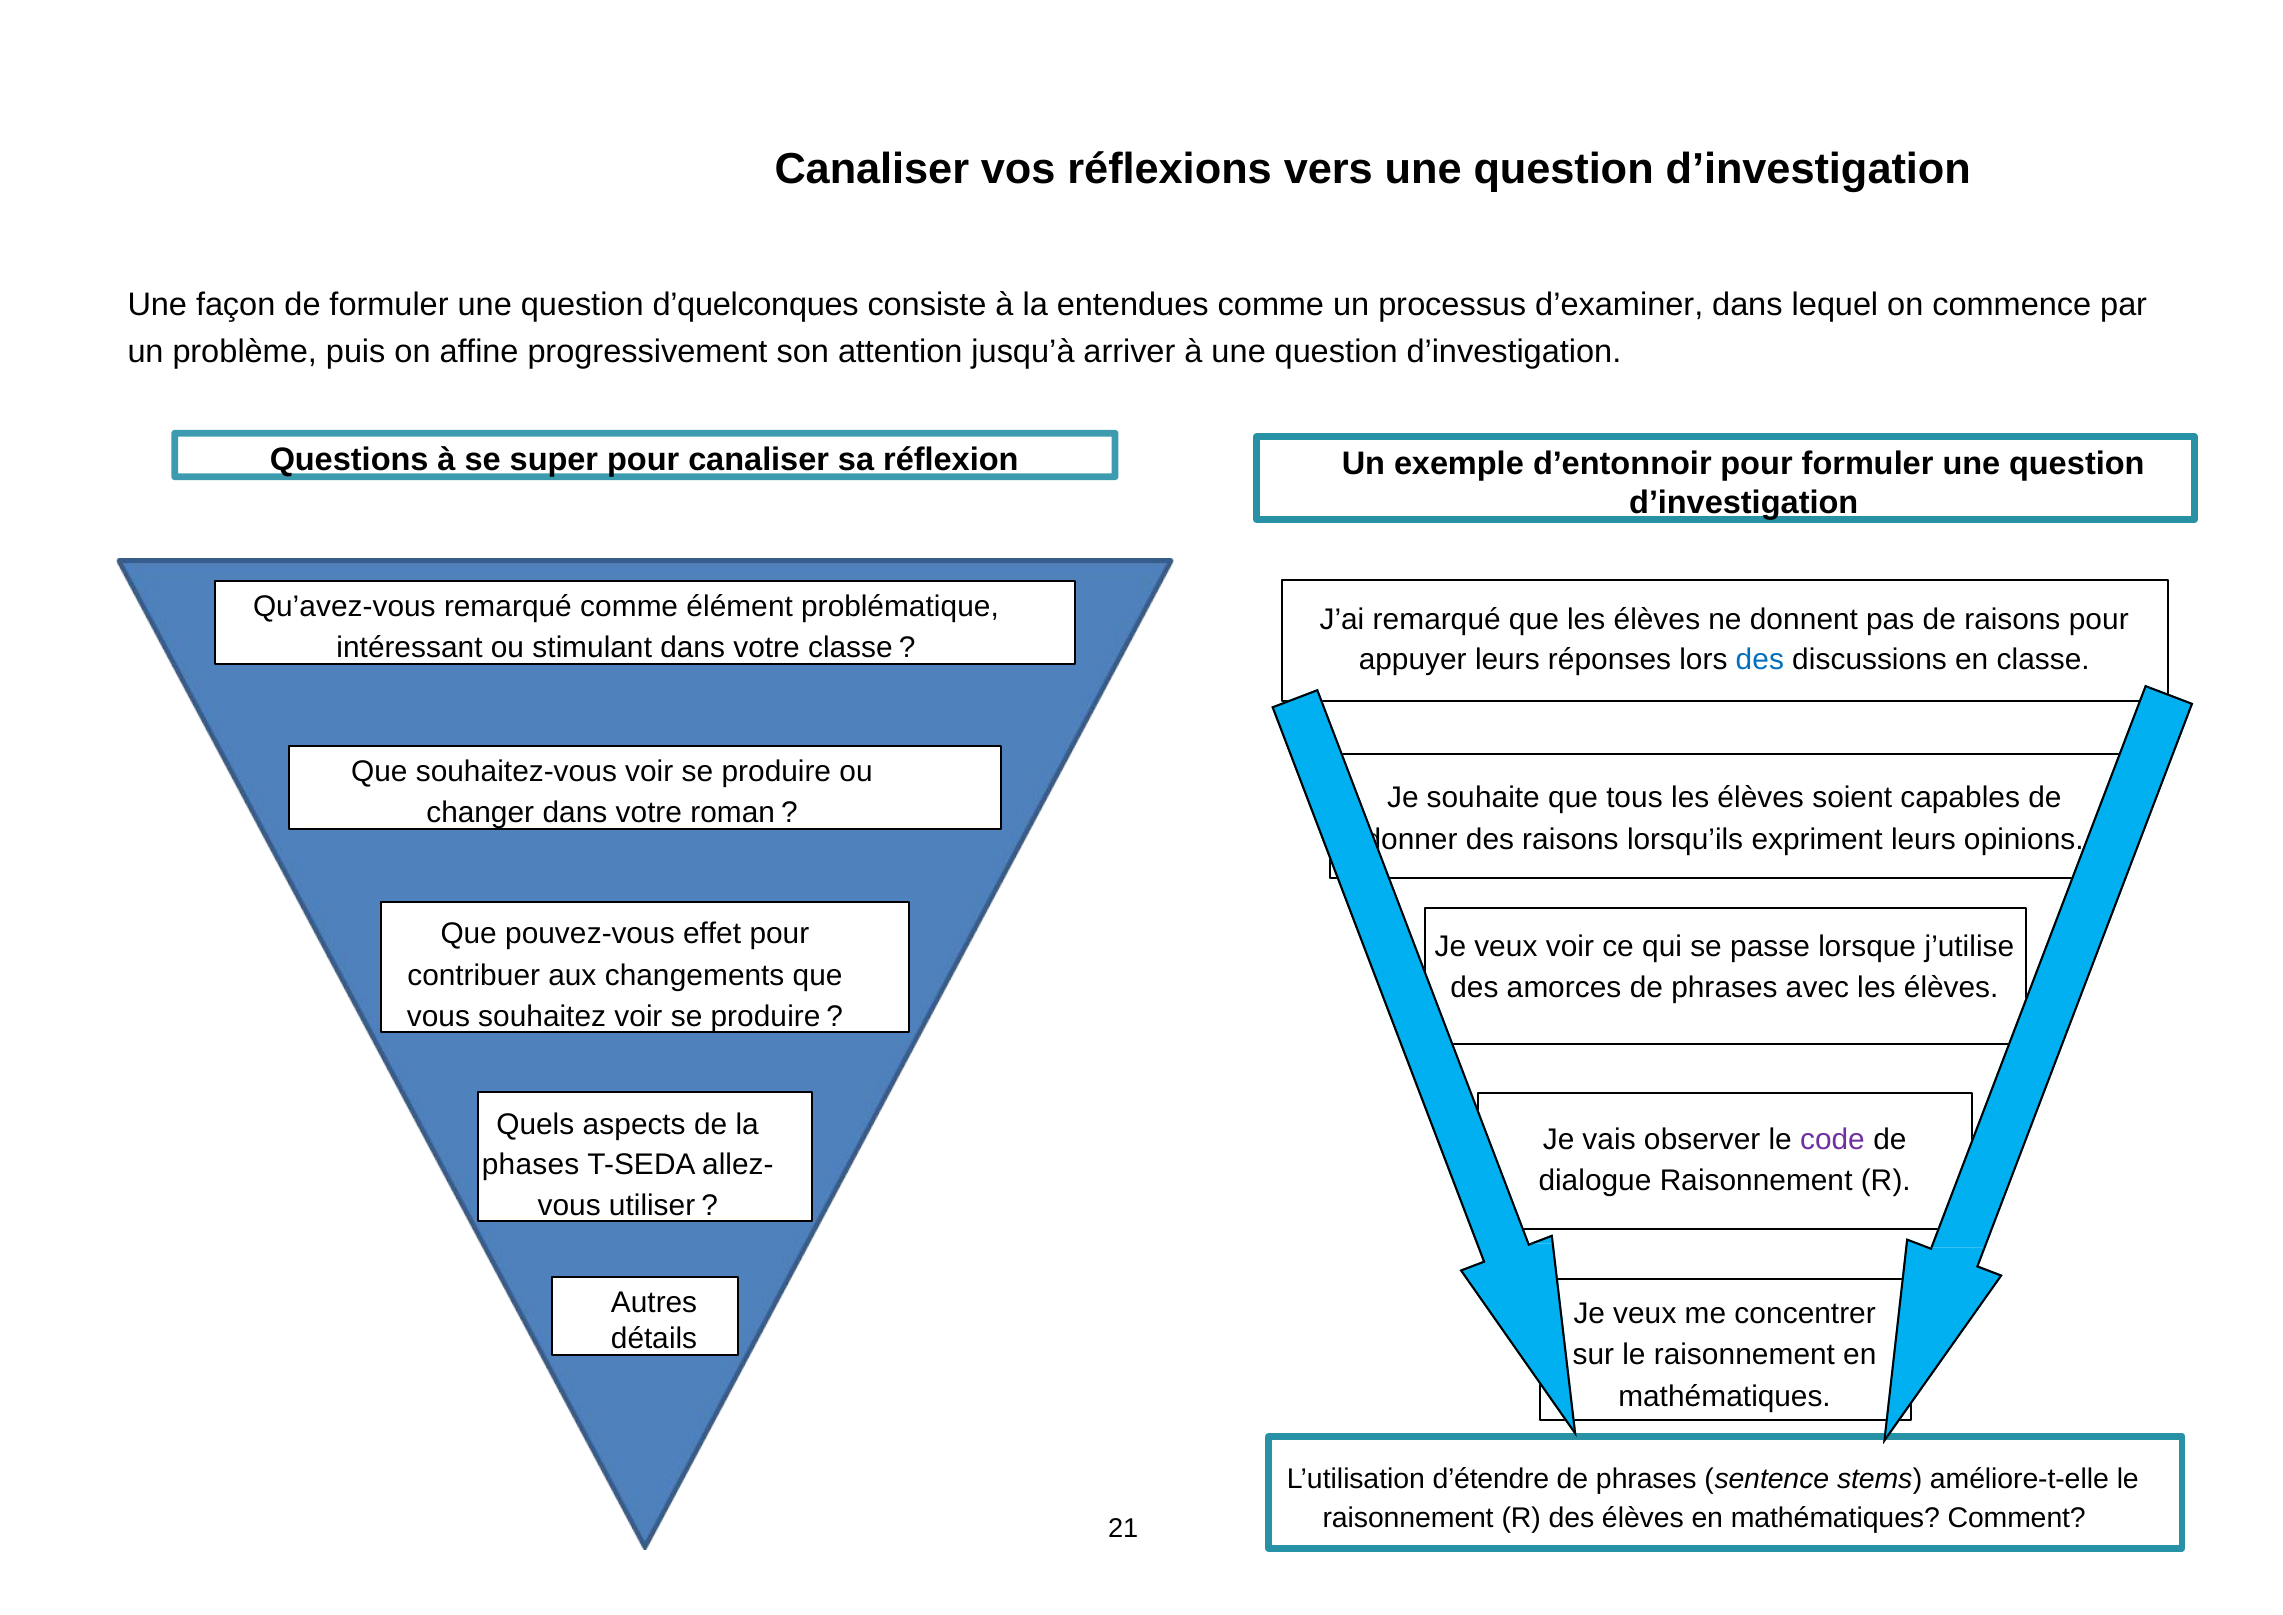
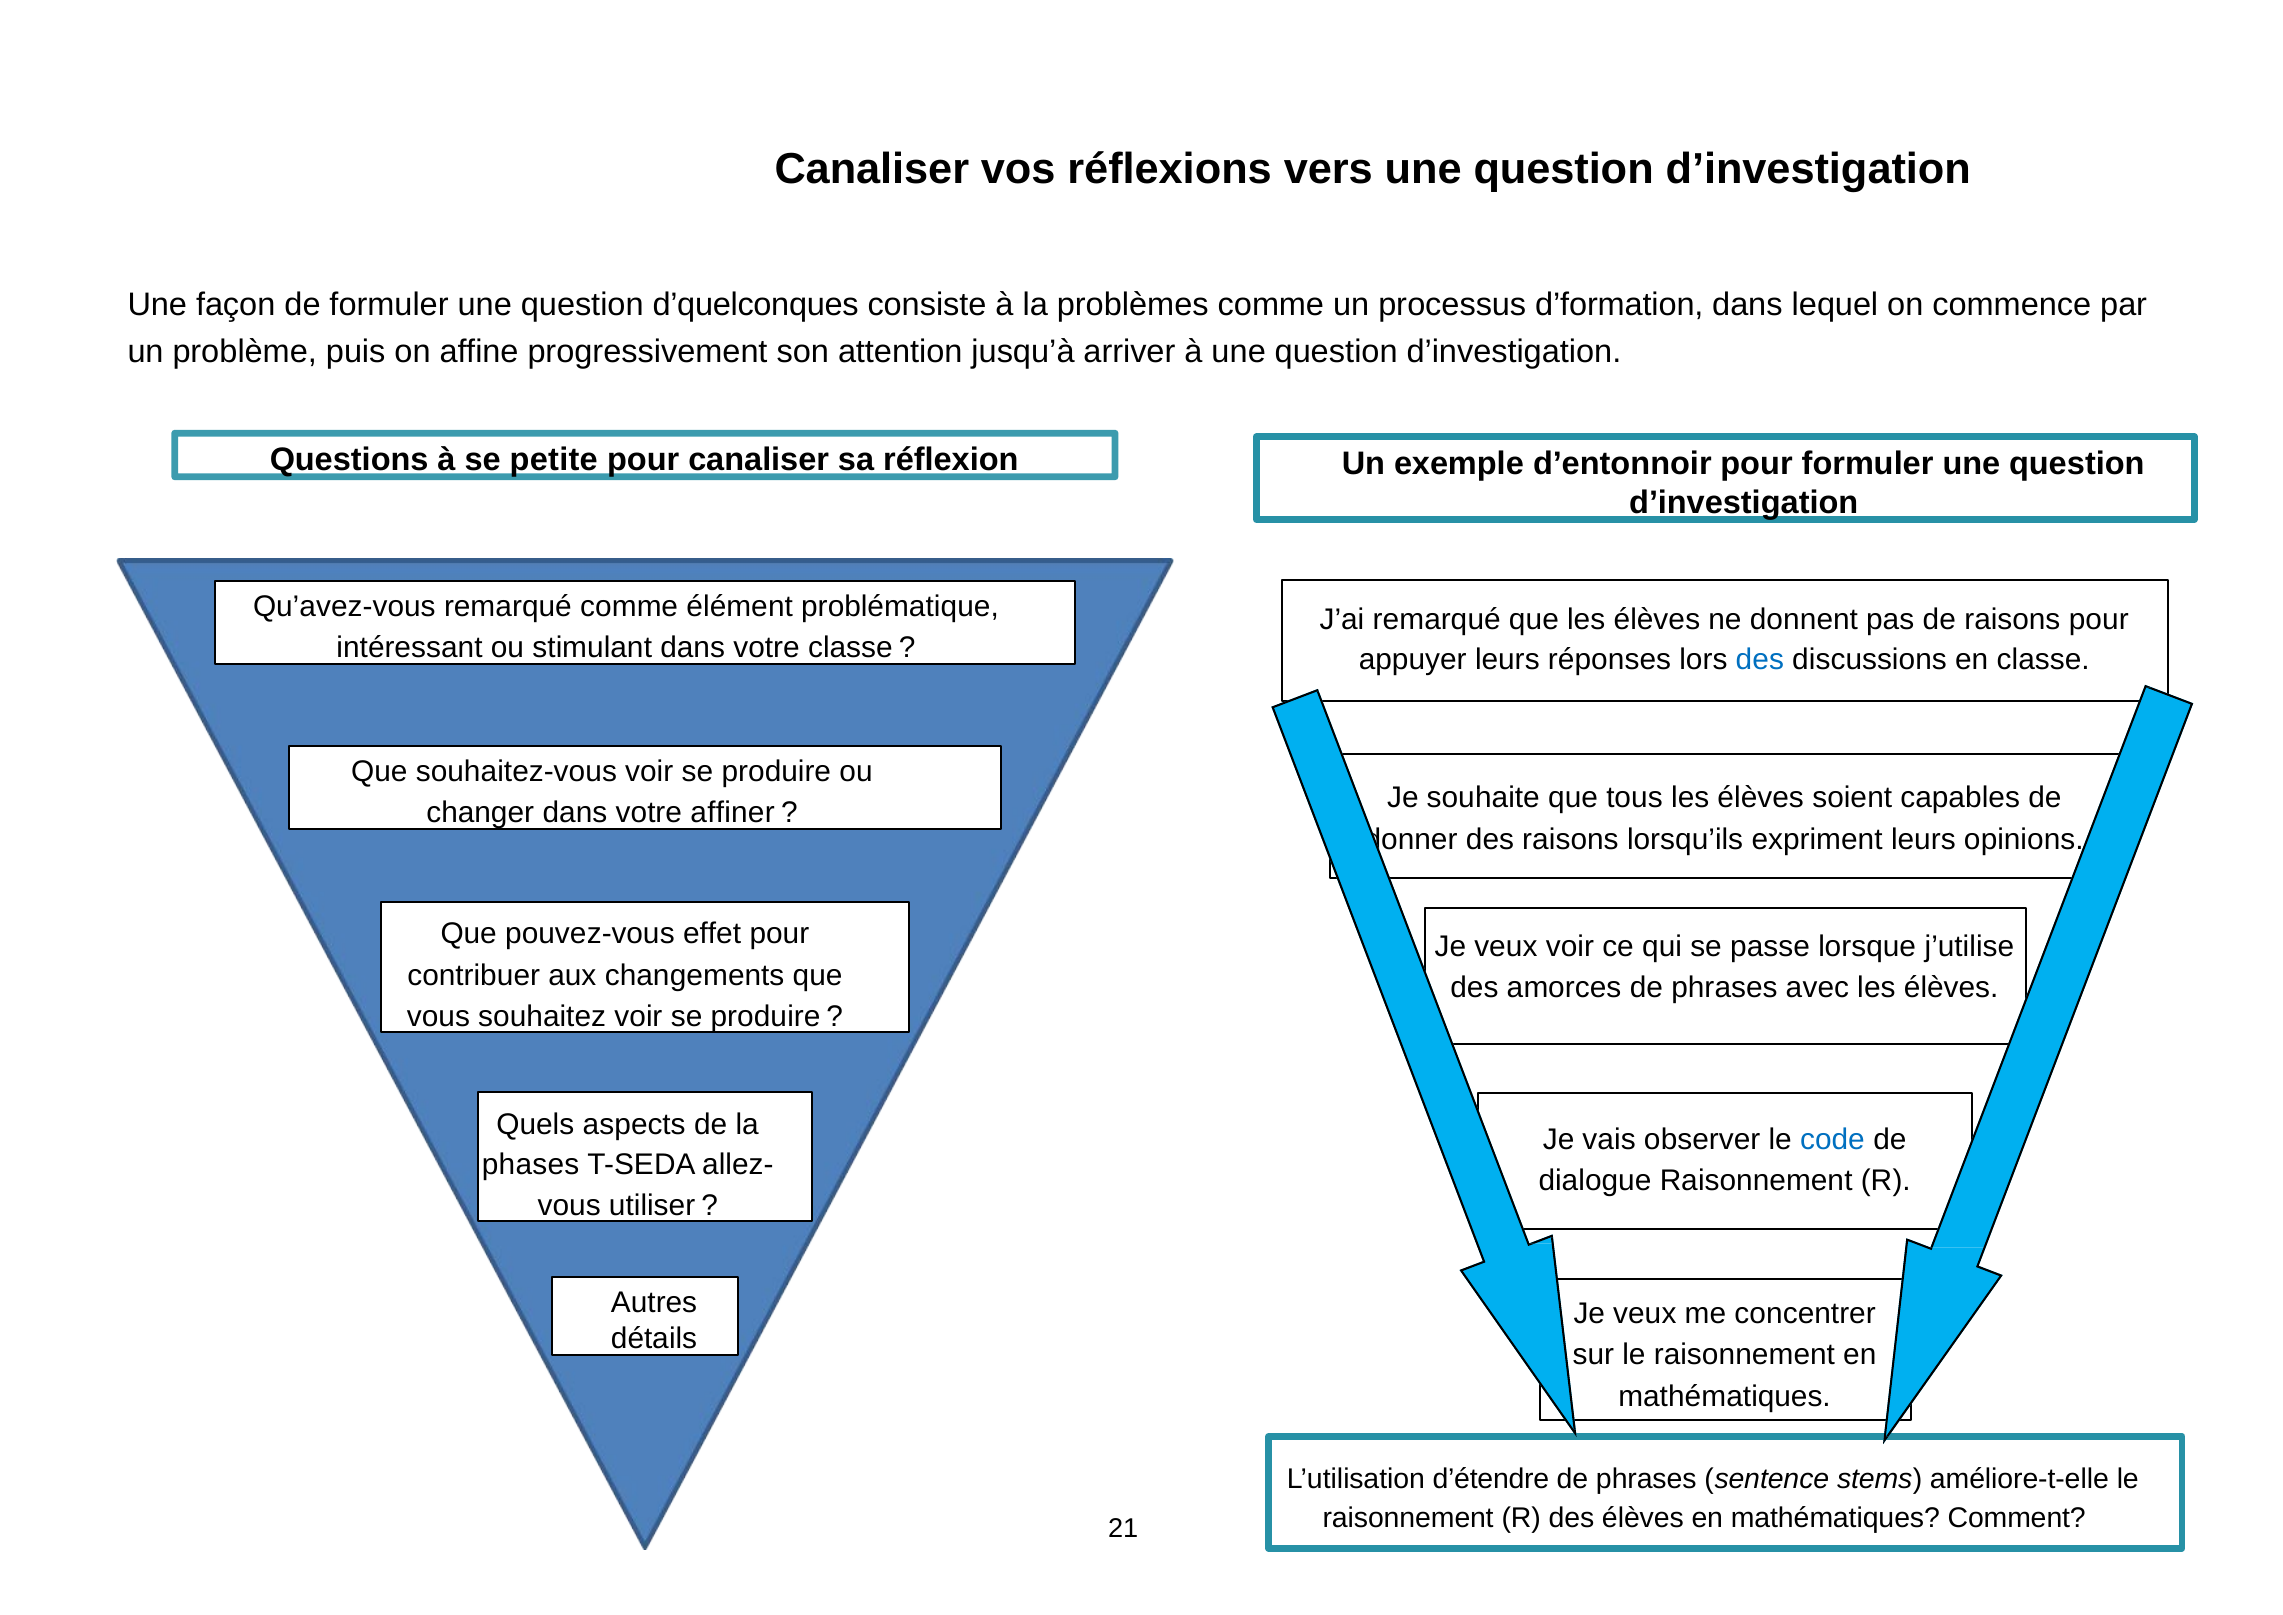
entendues: entendues -> problèmes
d’examiner: d’examiner -> d’formation
super: super -> petite
roman: roman -> affiner
code colour: purple -> blue
